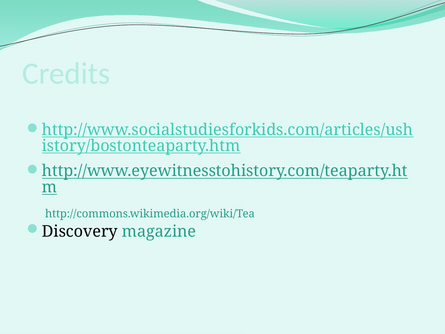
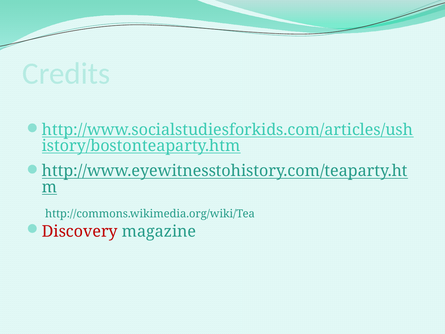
Discovery colour: black -> red
